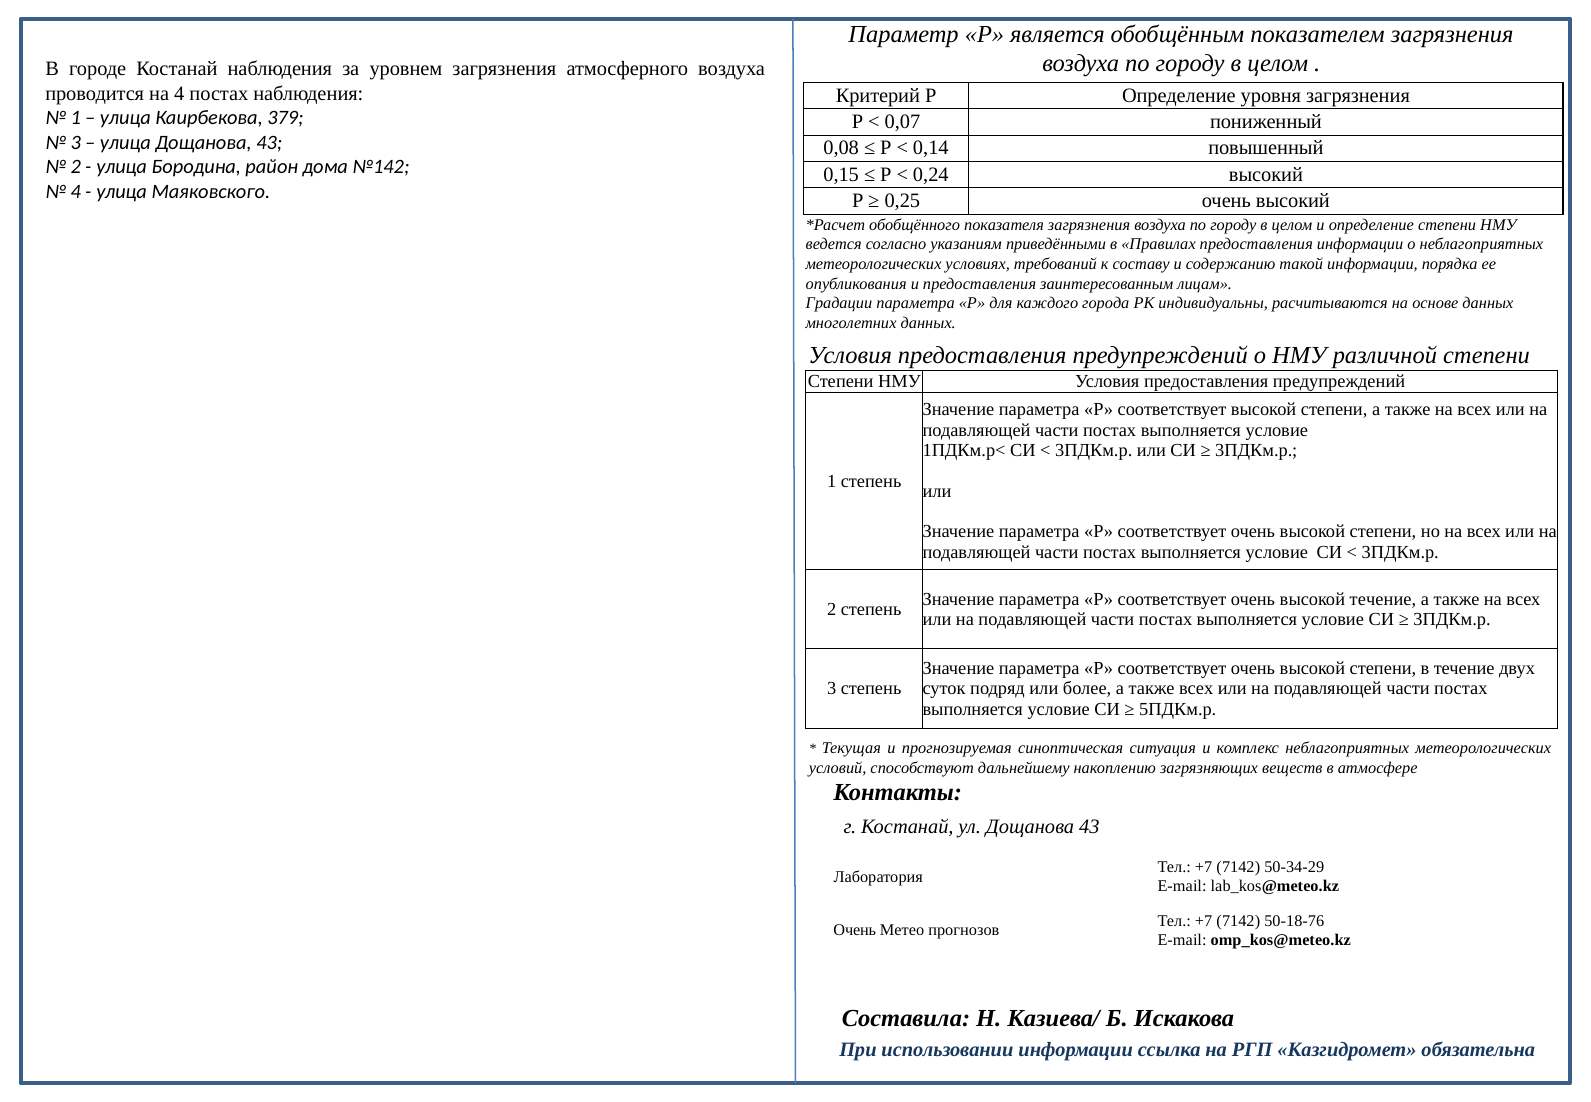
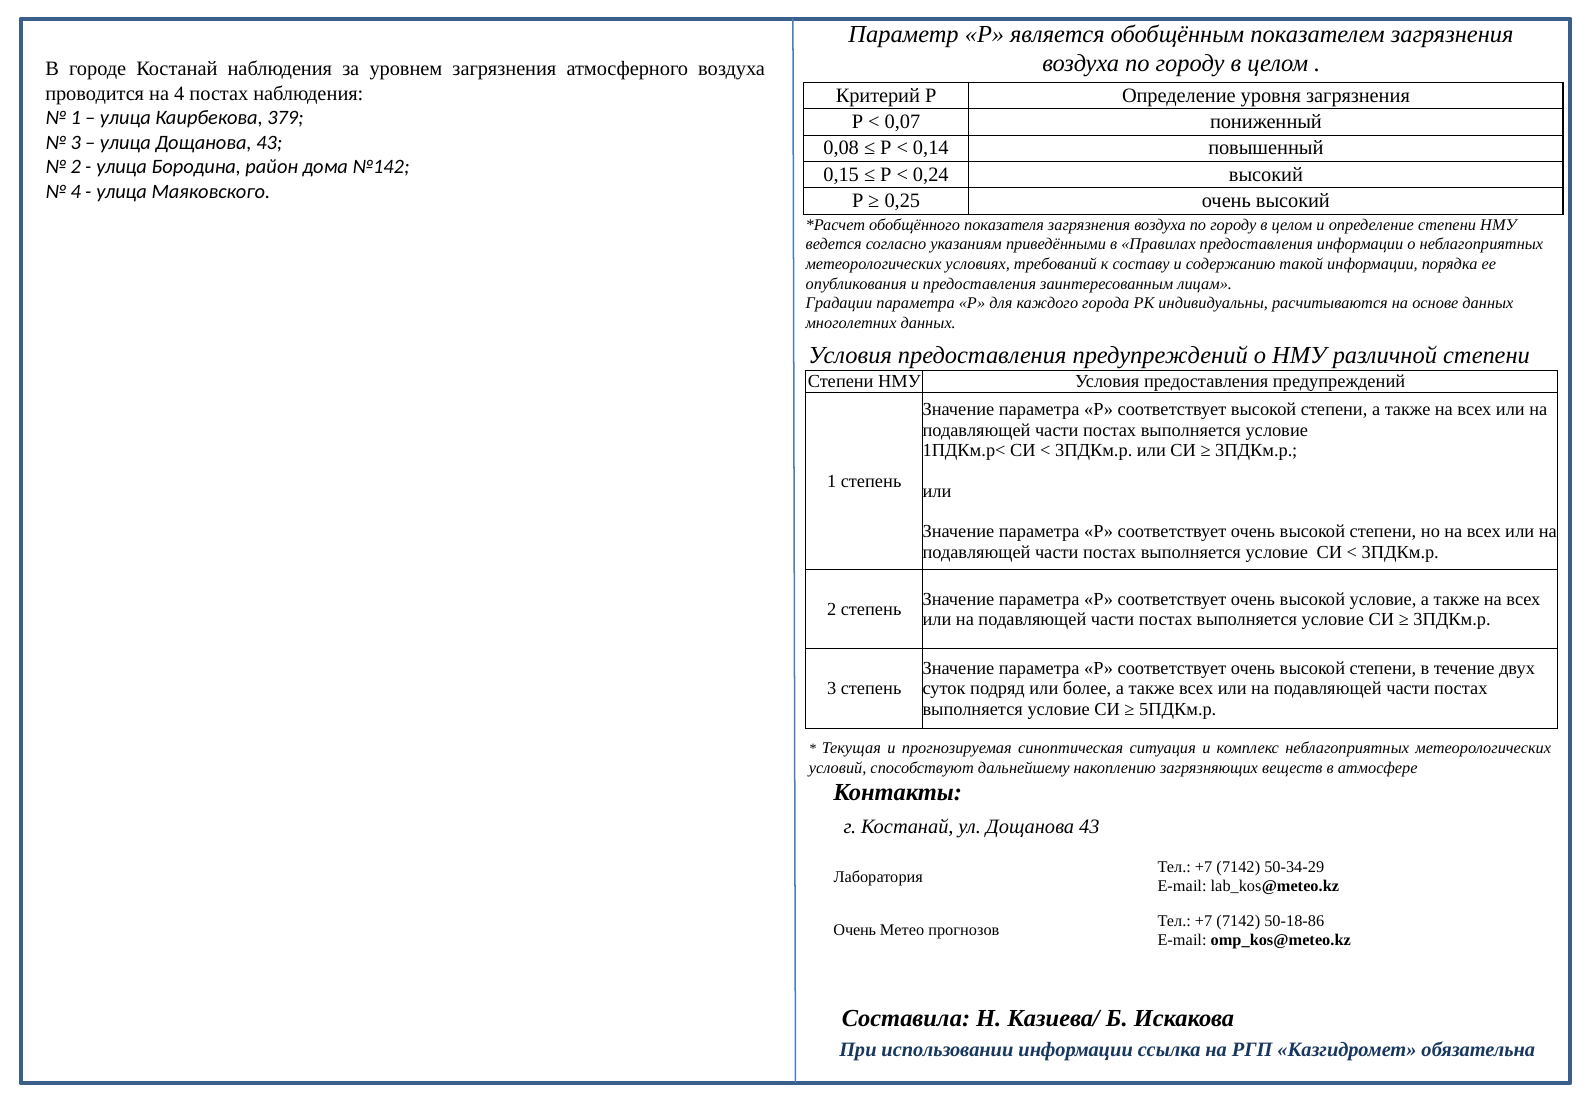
высокой течение: течение -> условие
50-18-76: 50-18-76 -> 50-18-86
